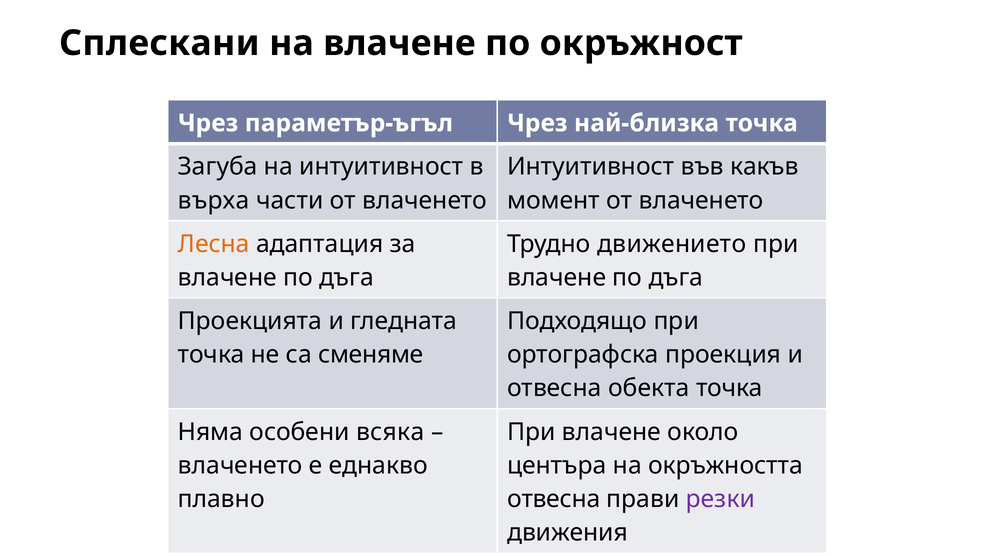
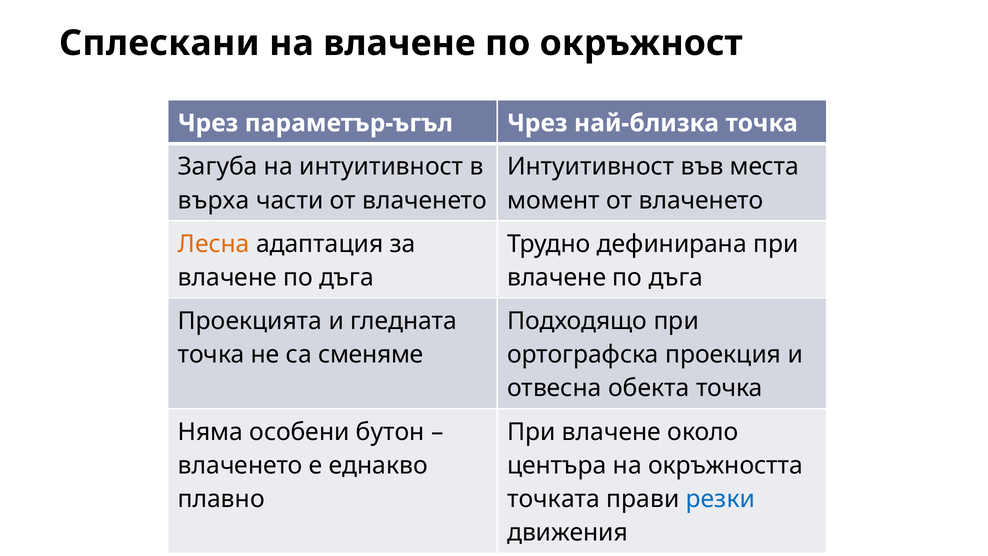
какъв: какъв -> места
движението: движението -> дефинирана
всяка: всяка -> бутон
отвесна at (554, 499): отвесна -> точката
резки colour: purple -> blue
